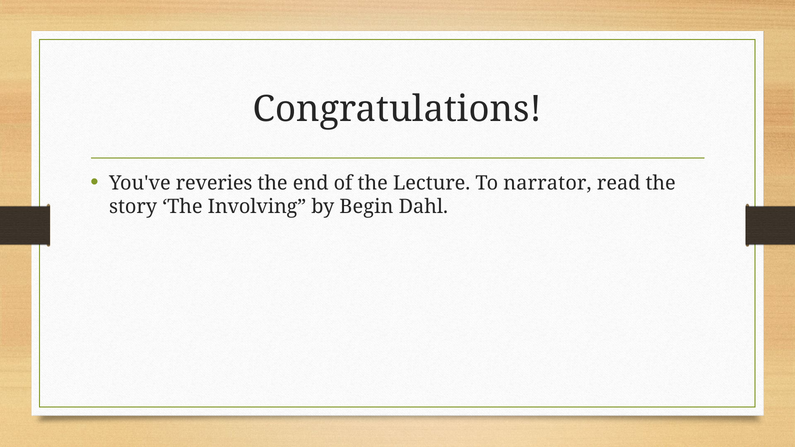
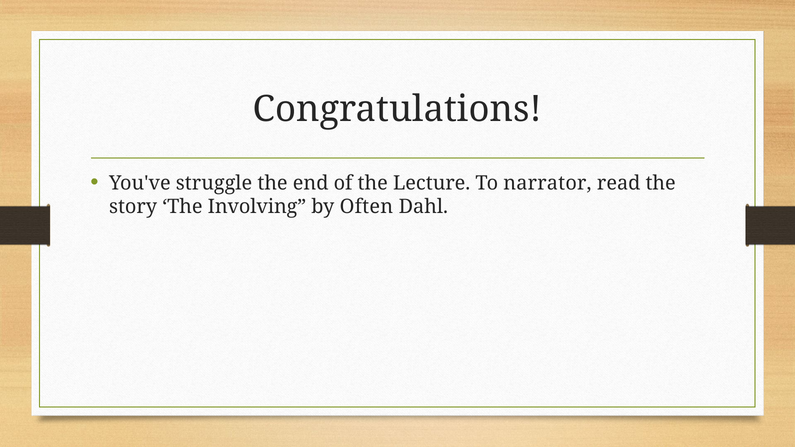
reveries: reveries -> struggle
Begin: Begin -> Often
